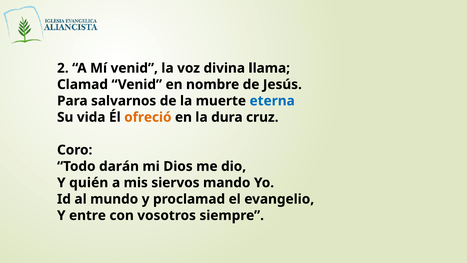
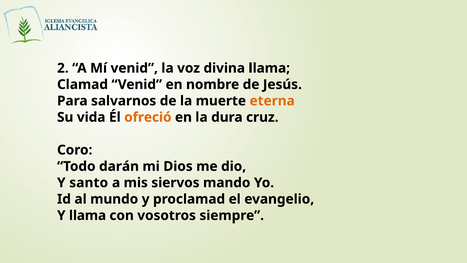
eterna colour: blue -> orange
quién: quién -> santo
Y entre: entre -> llama
